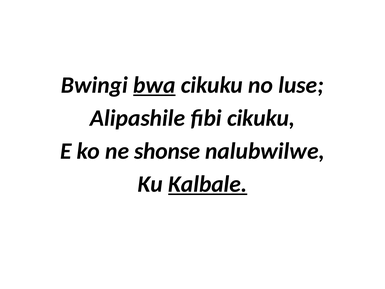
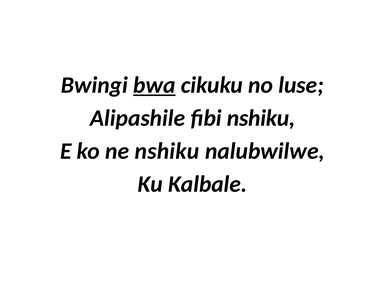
fibi cikuku: cikuku -> nshiku
ne shonse: shonse -> nshiku
Kalbale underline: present -> none
